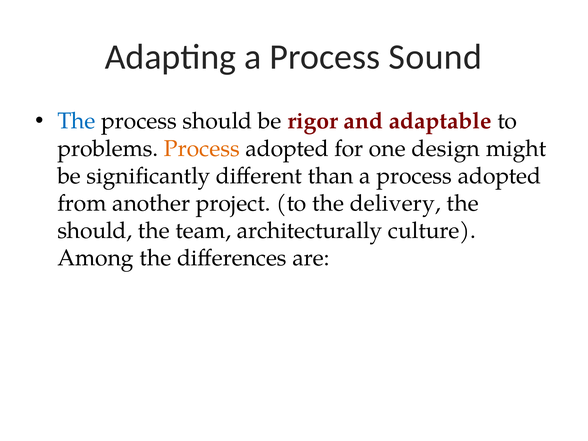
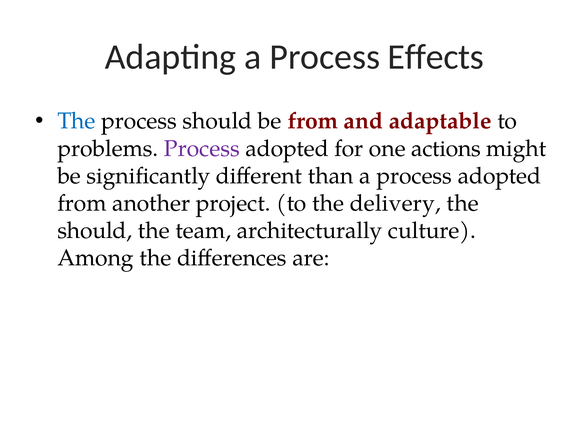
Sound: Sound -> Effects
be rigor: rigor -> from
Process at (202, 149) colour: orange -> purple
design: design -> actions
